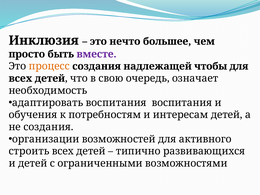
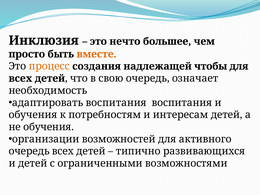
вместе colour: purple -> orange
не создания: создания -> обучения
строить at (29, 151): строить -> очередь
